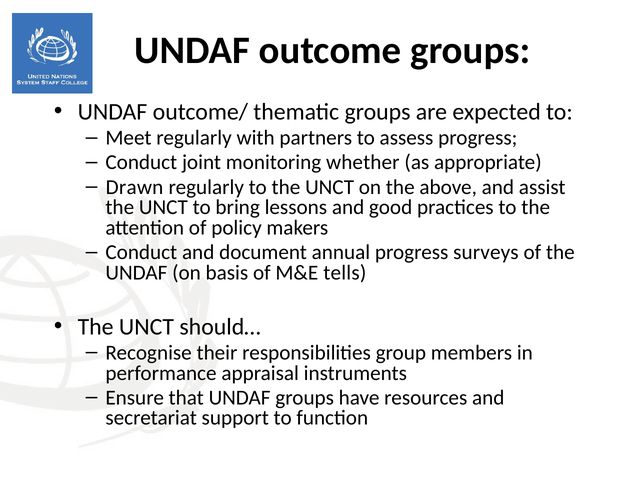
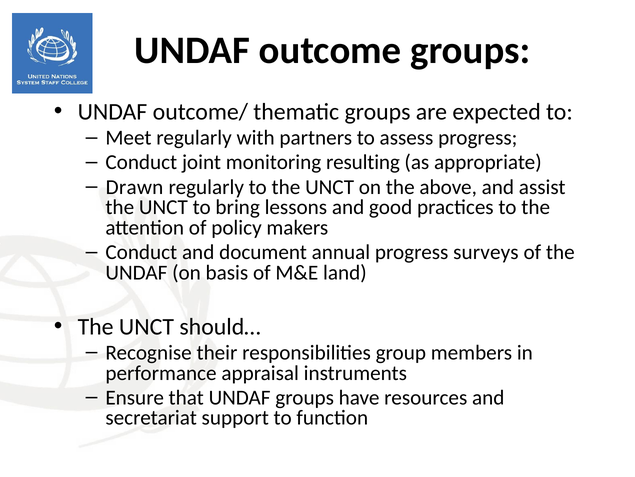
whether: whether -> resulting
tells: tells -> land
